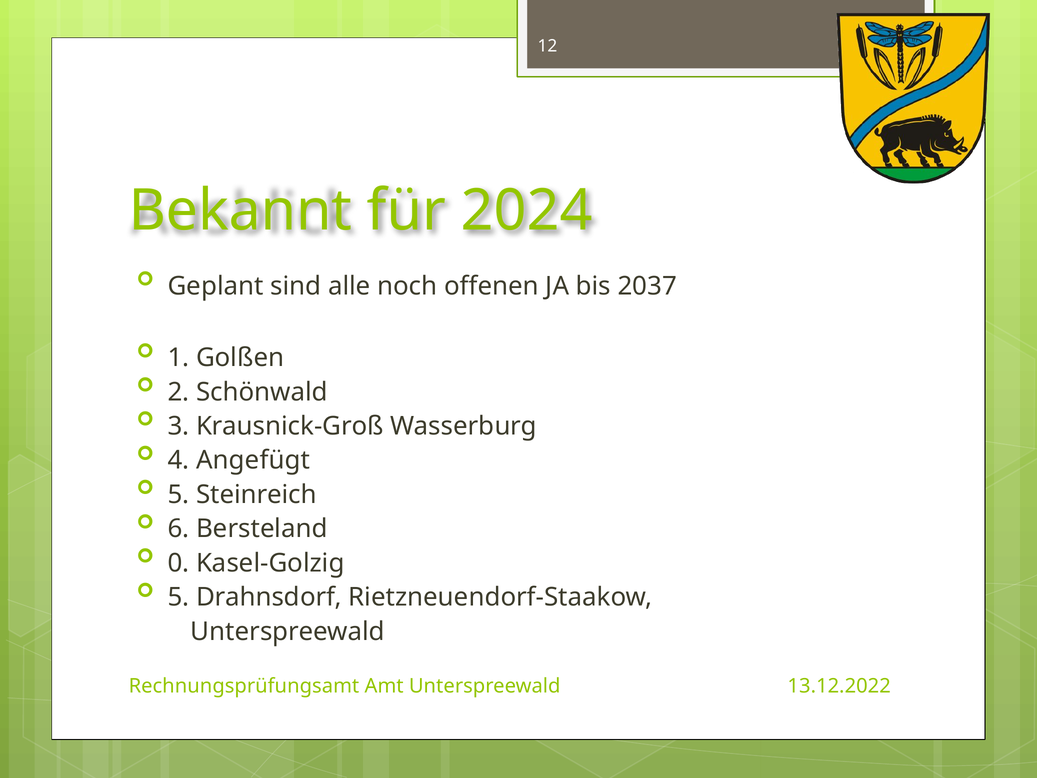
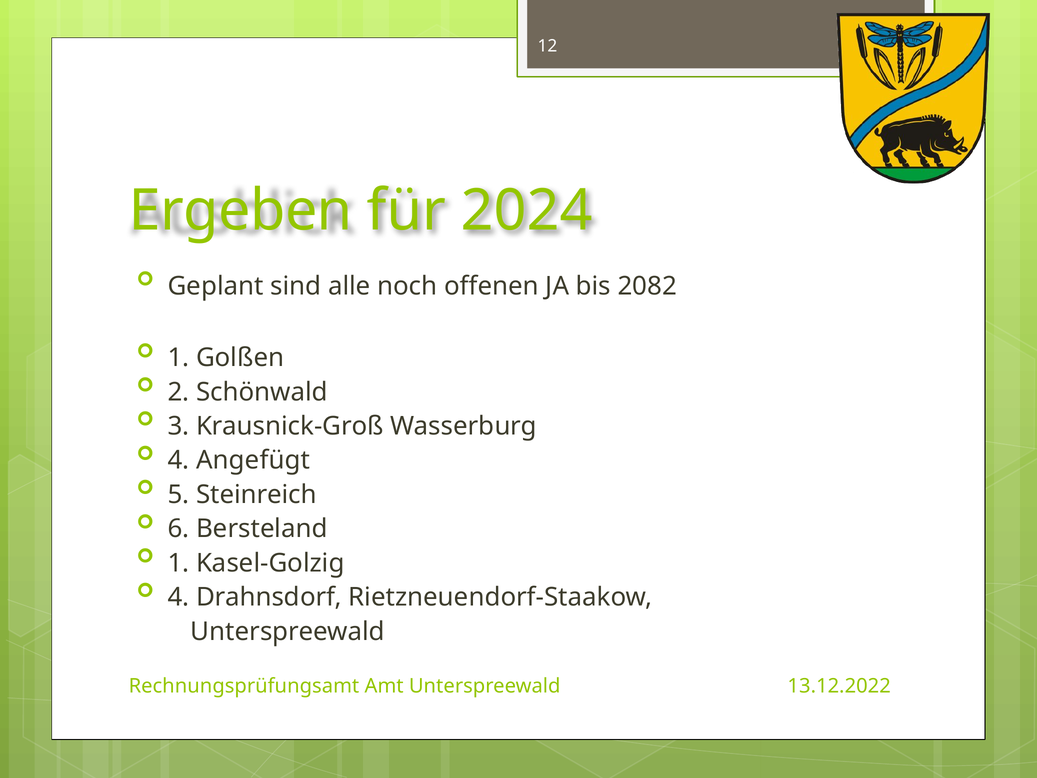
Bekannt: Bekannt -> Ergeben
2037: 2037 -> 2082
0 at (178, 563): 0 -> 1
5 at (178, 597): 5 -> 4
